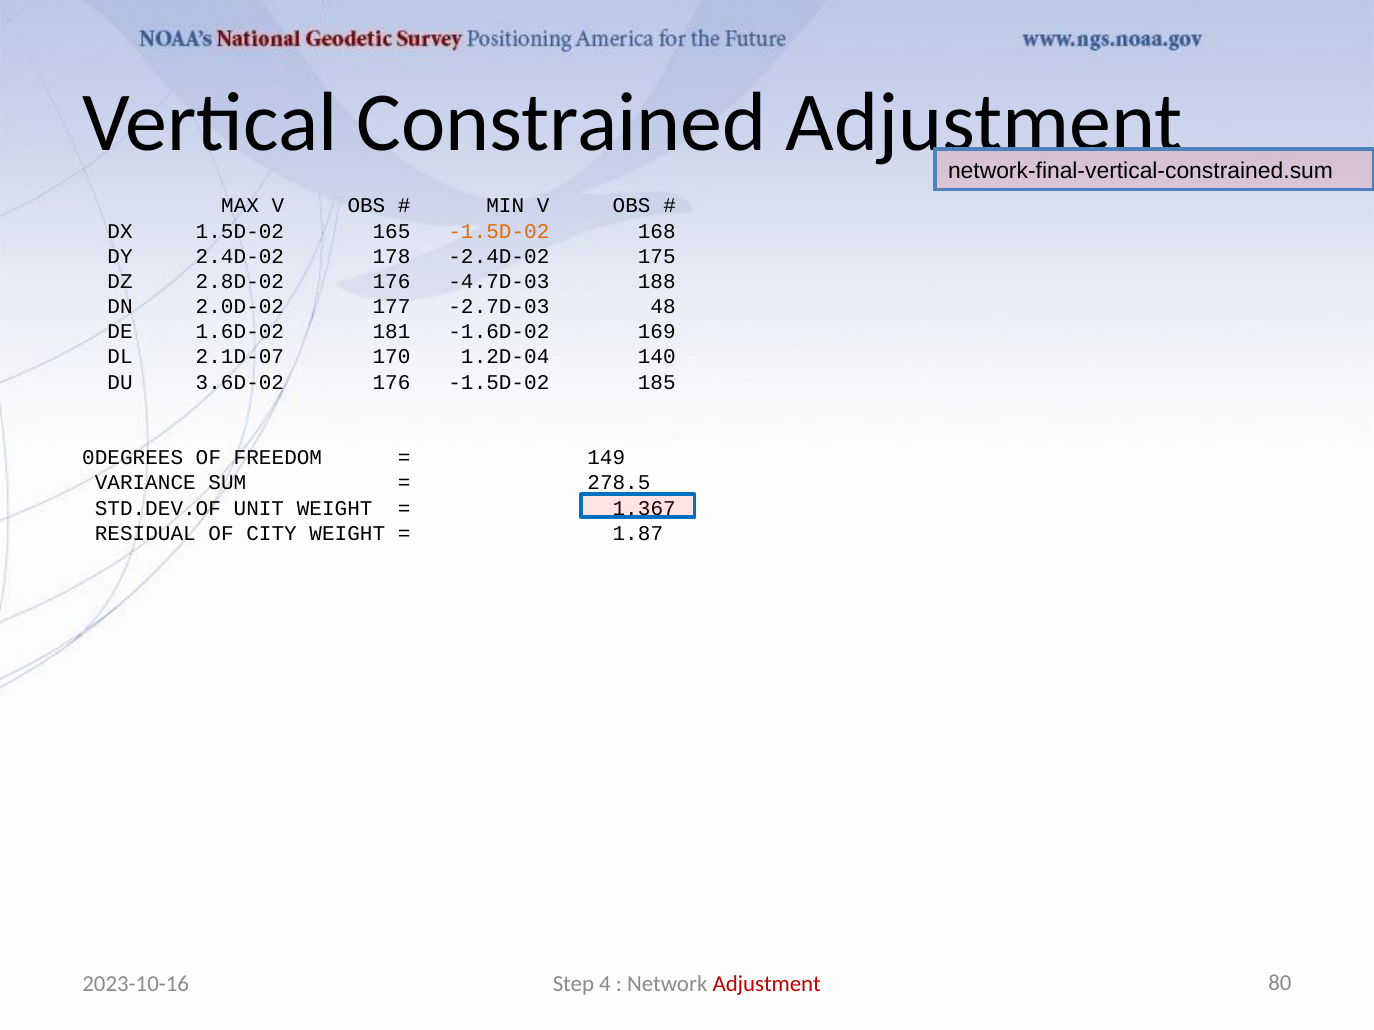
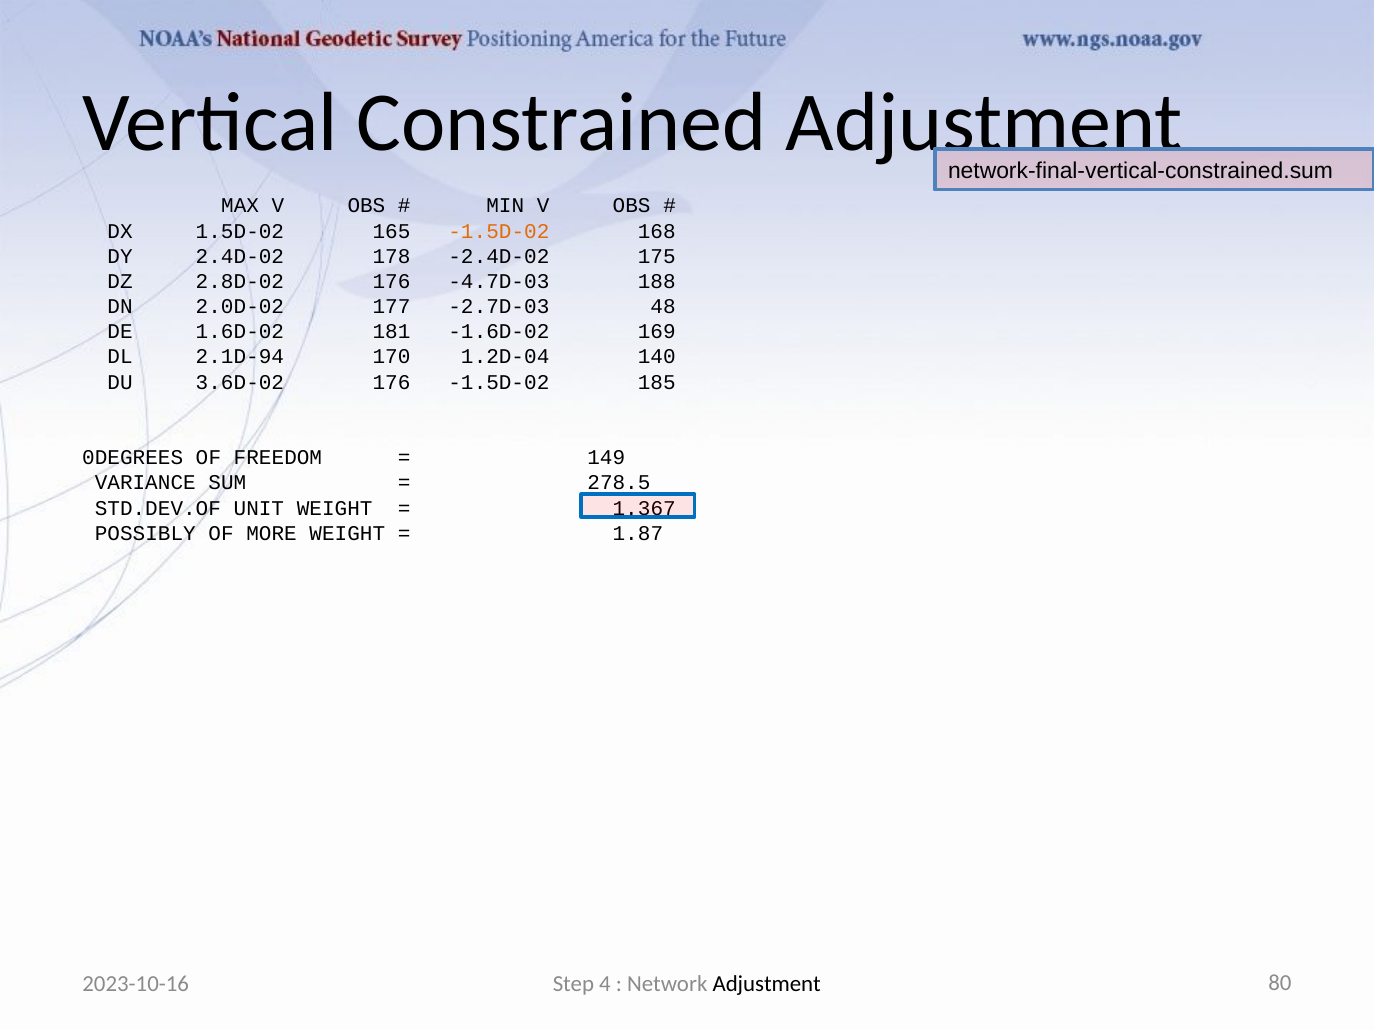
2.1D-07: 2.1D-07 -> 2.1D-94
RESIDUAL: RESIDUAL -> POSSIBLY
CITY: CITY -> MORE
Adjustment at (767, 984) colour: red -> black
